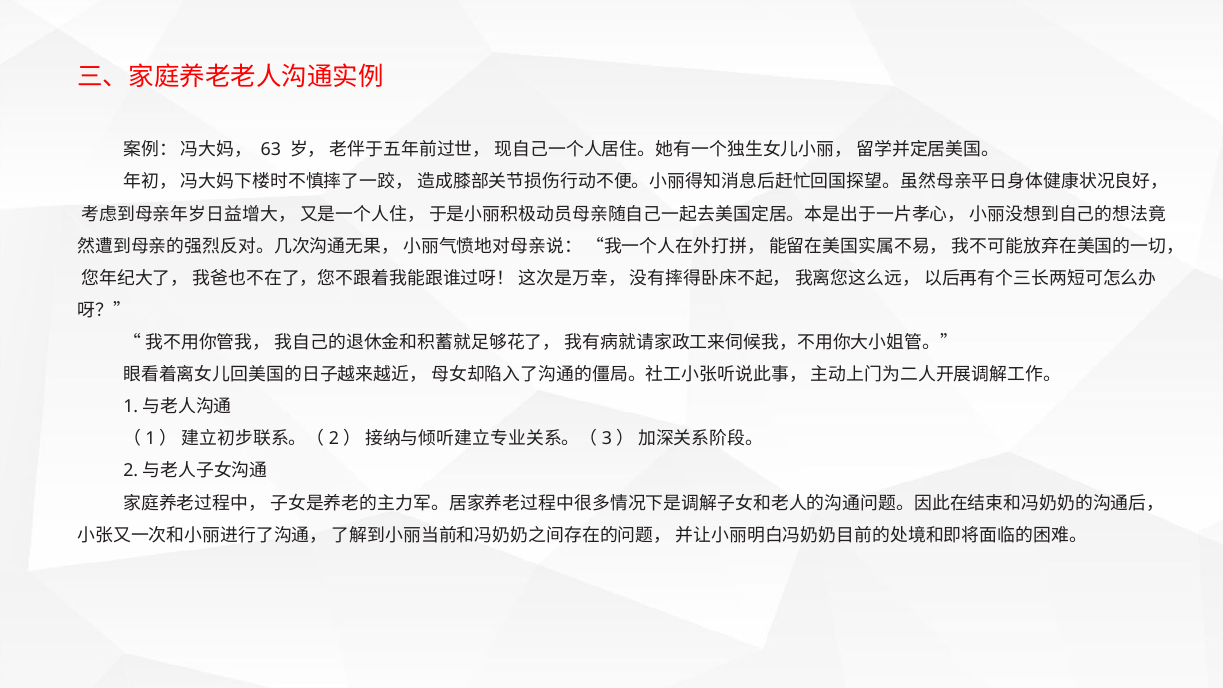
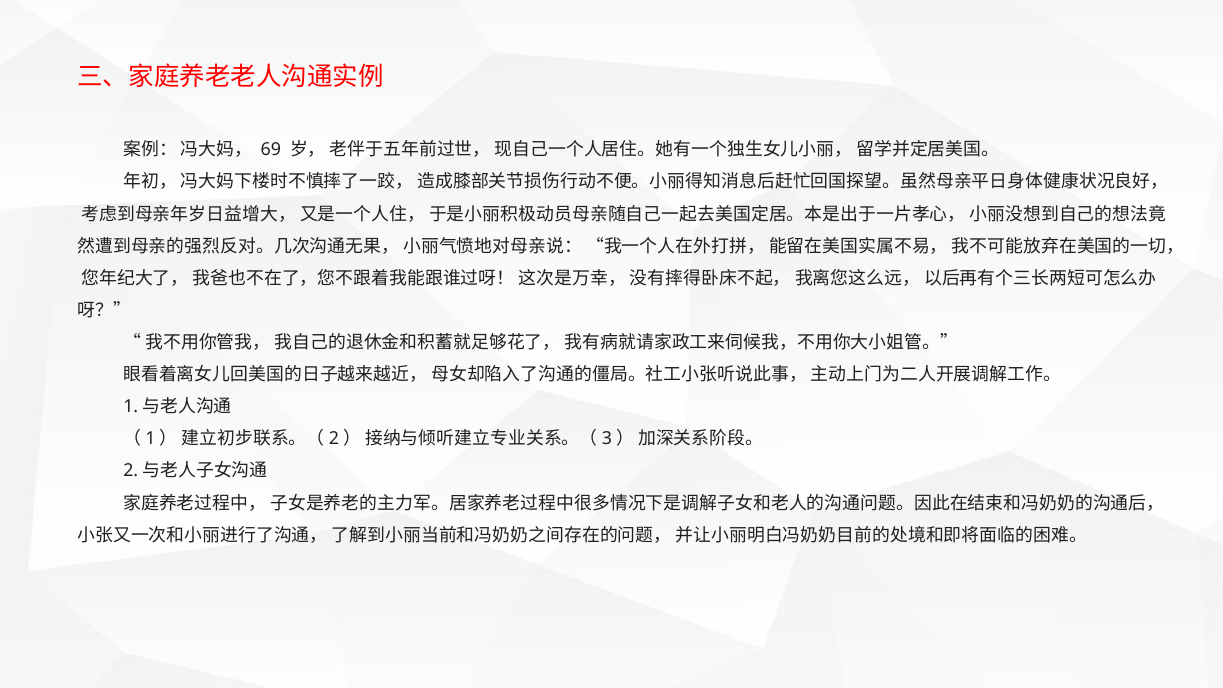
63: 63 -> 69
